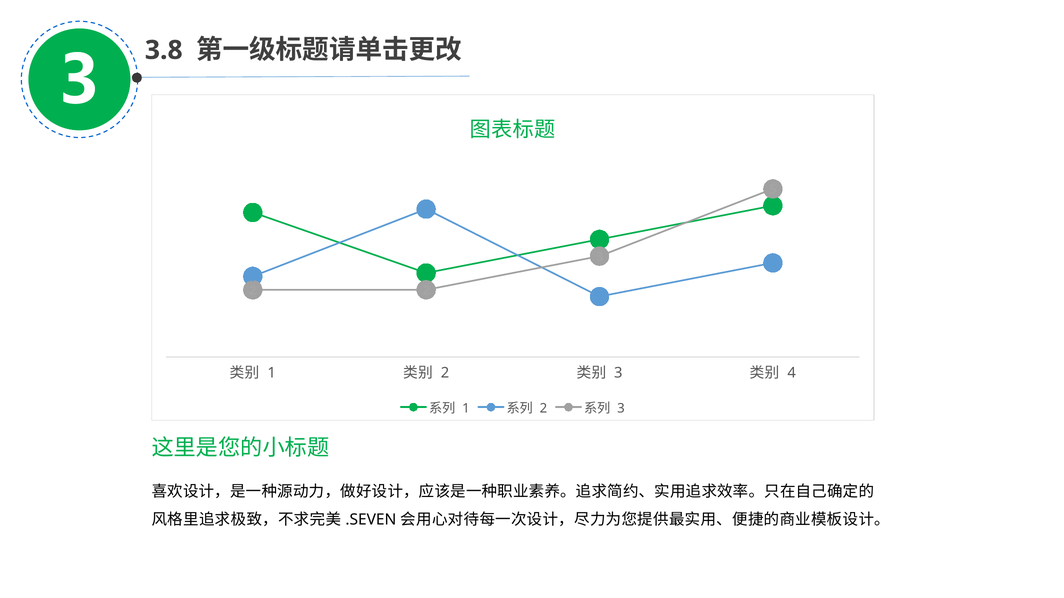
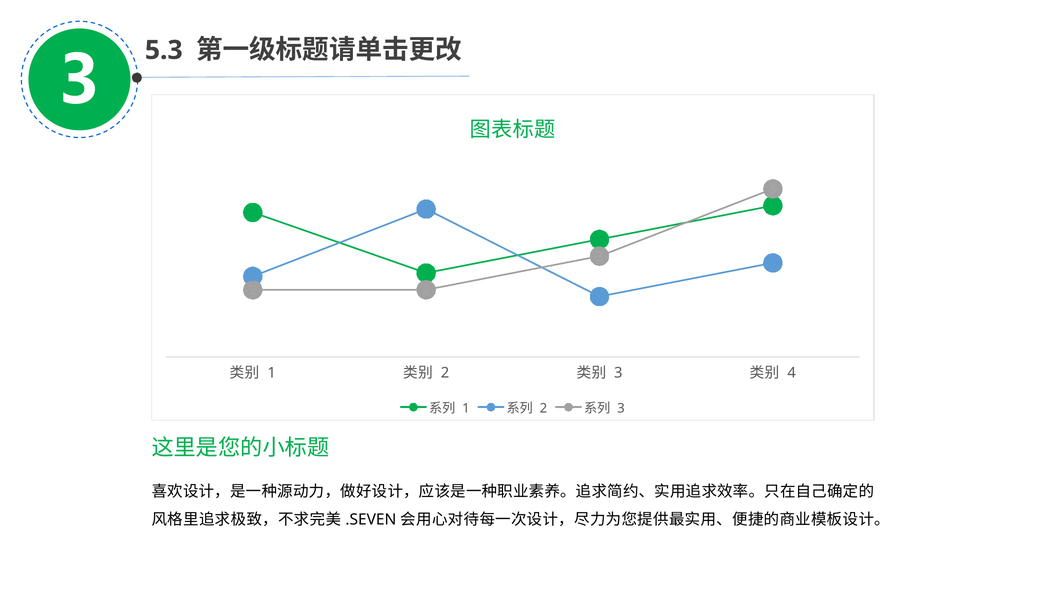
3.8: 3.8 -> 5.3
